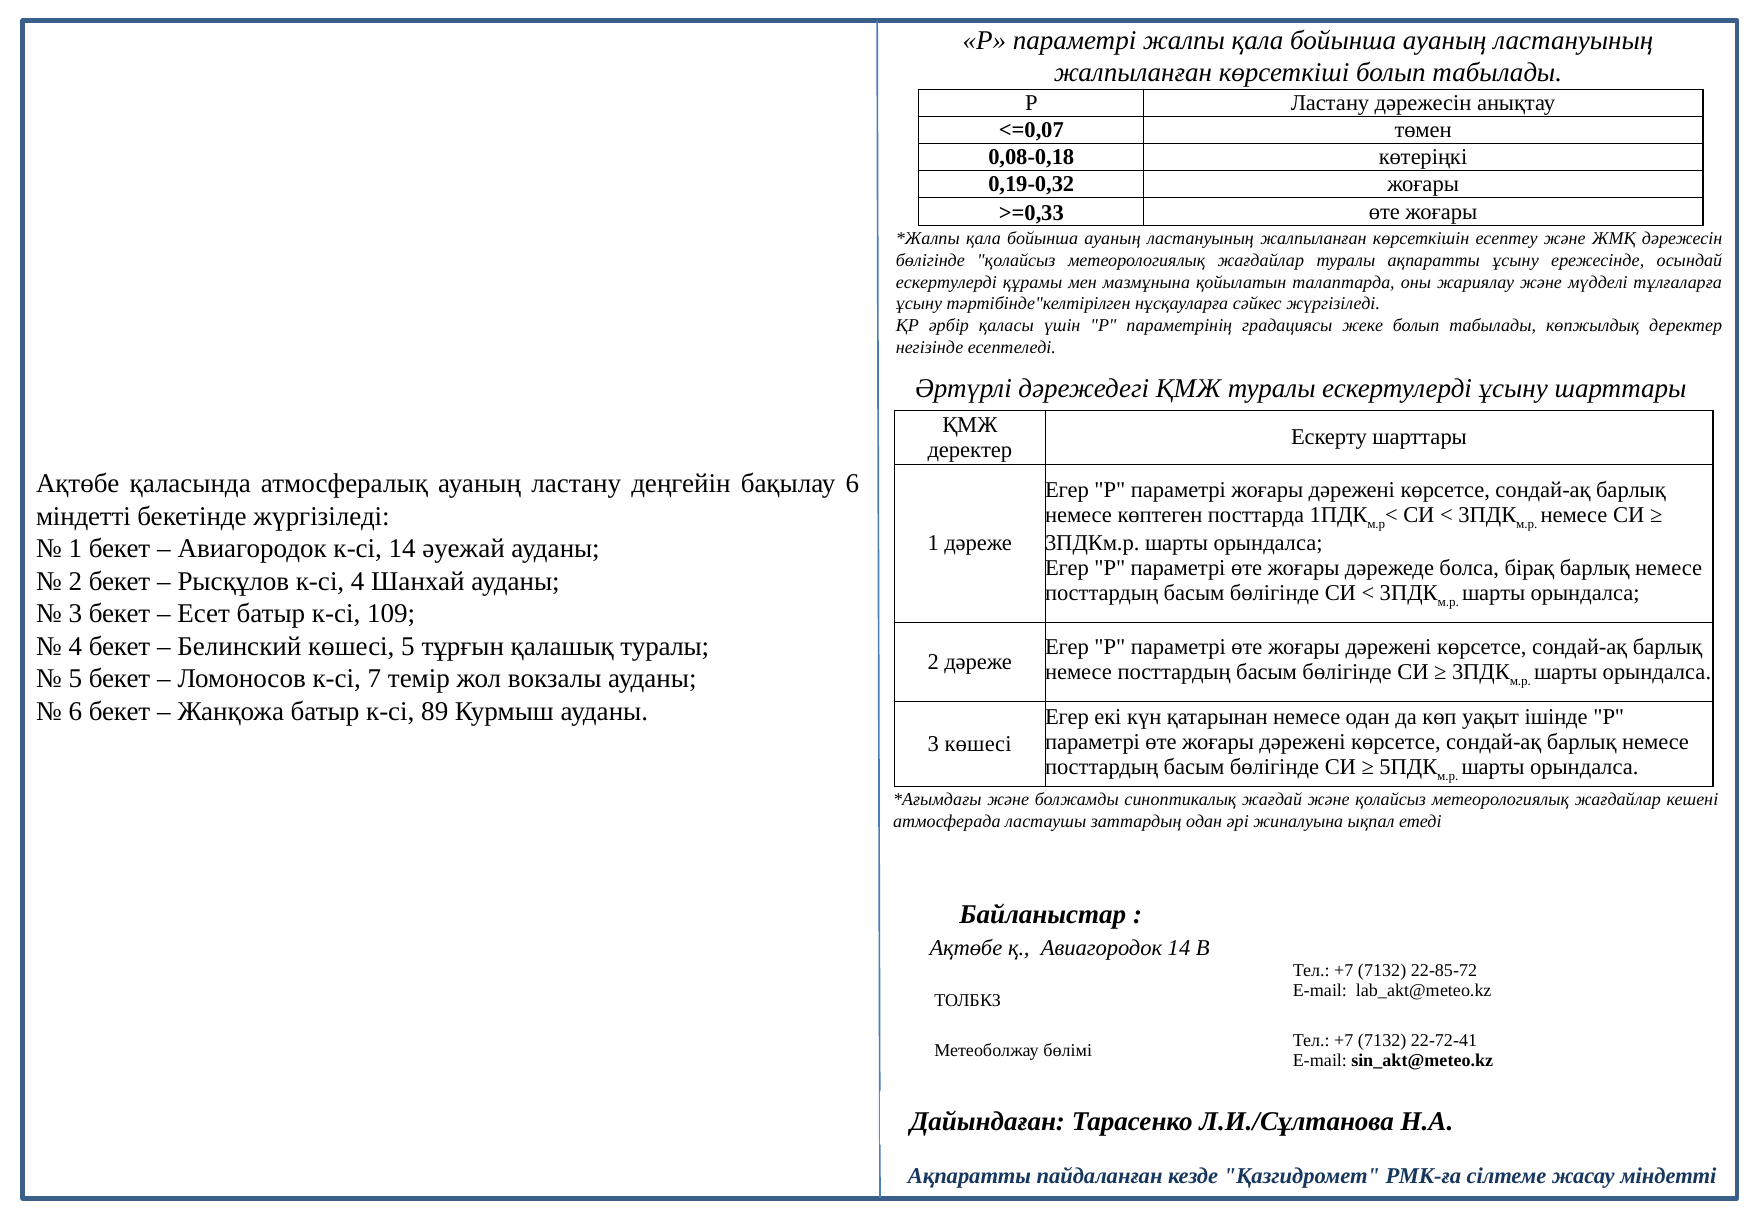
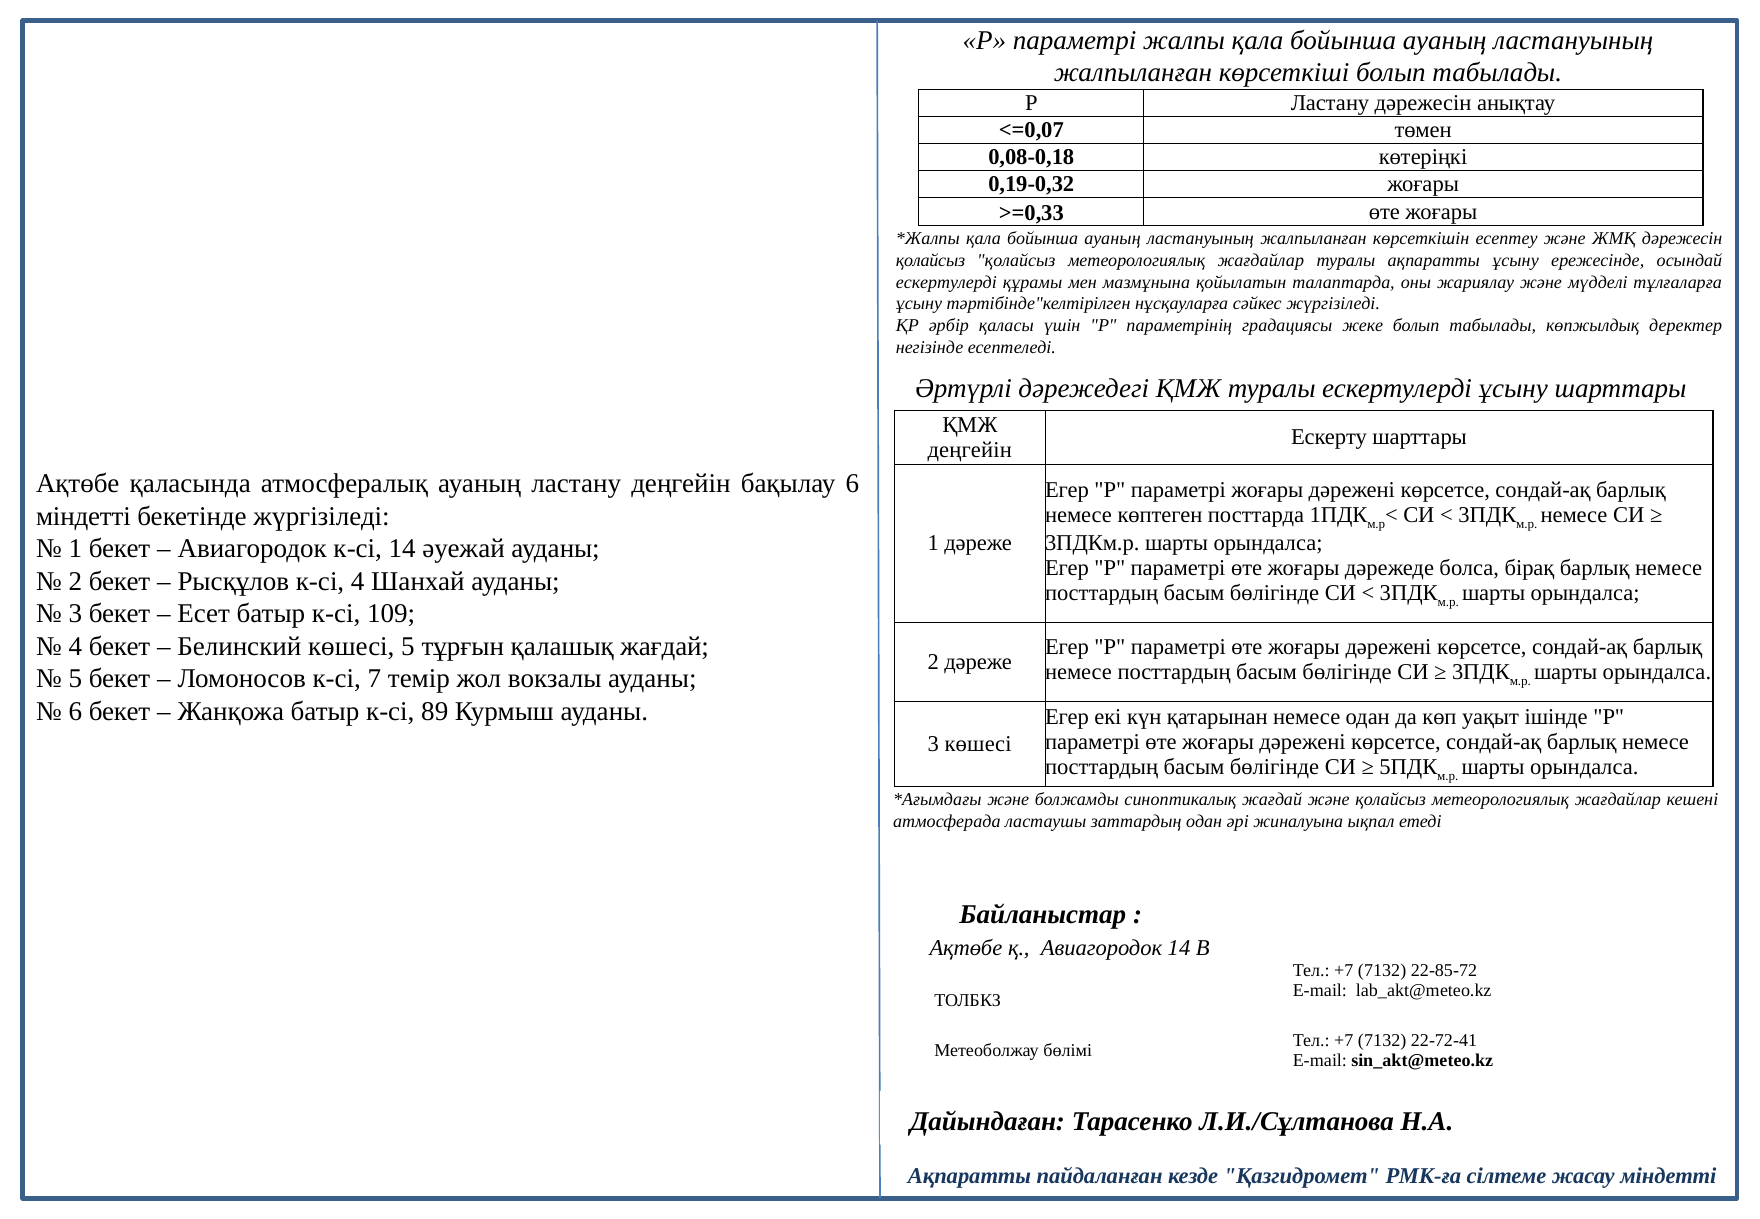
бөлігінде at (930, 260): бөлігінде -> қолайсыз
деректер at (970, 450): деректер -> деңгейін
қалашық туралы: туралы -> жағдай
